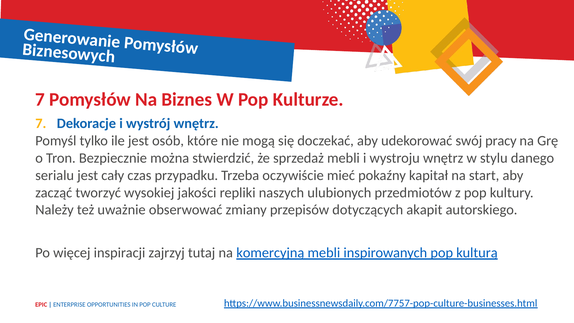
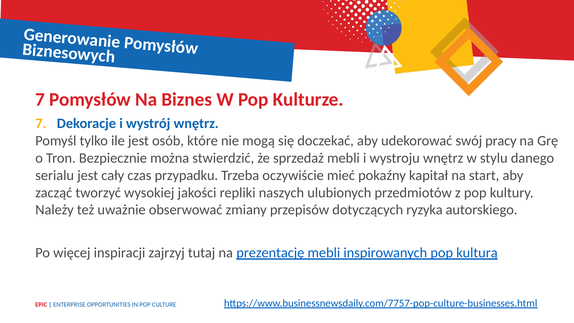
akapit: akapit -> ryzyka
komercyjną: komercyjną -> prezentację
